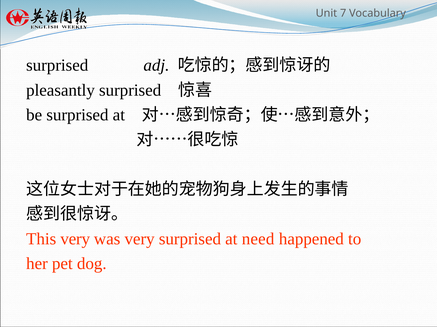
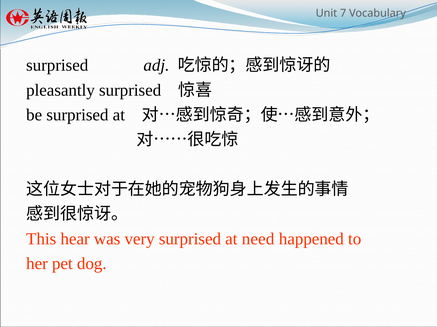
This very: very -> hear
